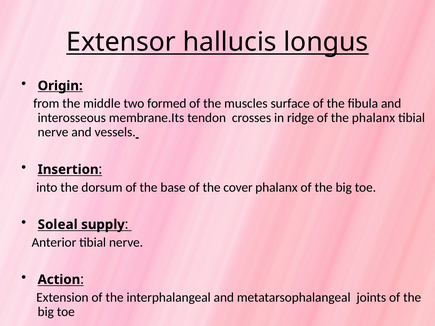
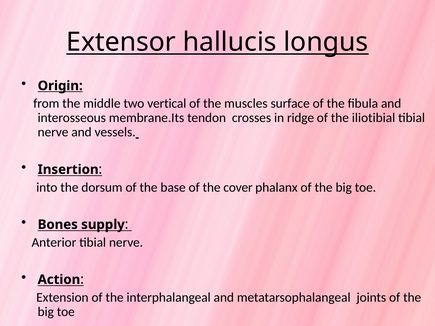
formed: formed -> vertical
the phalanx: phalanx -> iliotibial
Soleal: Soleal -> Bones
